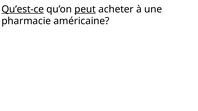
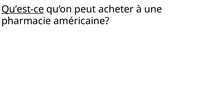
peut underline: present -> none
